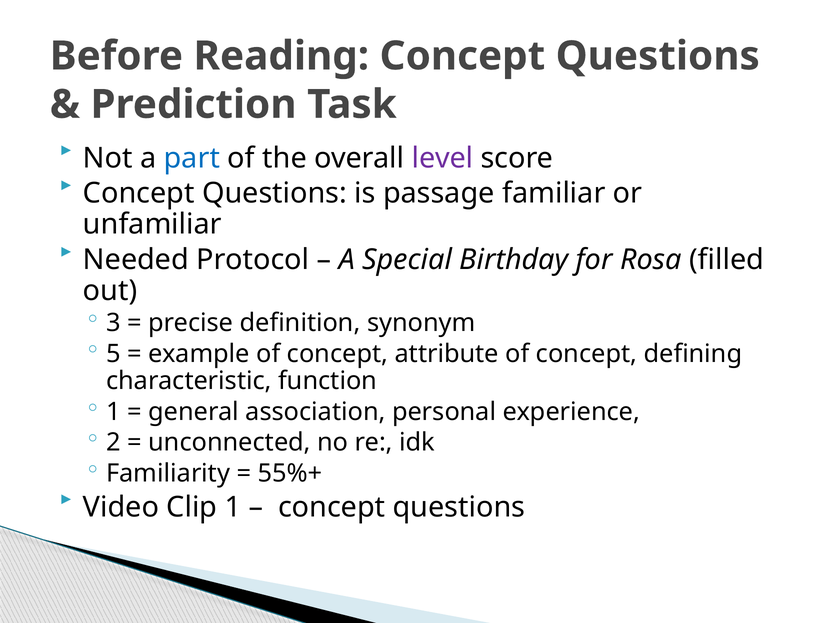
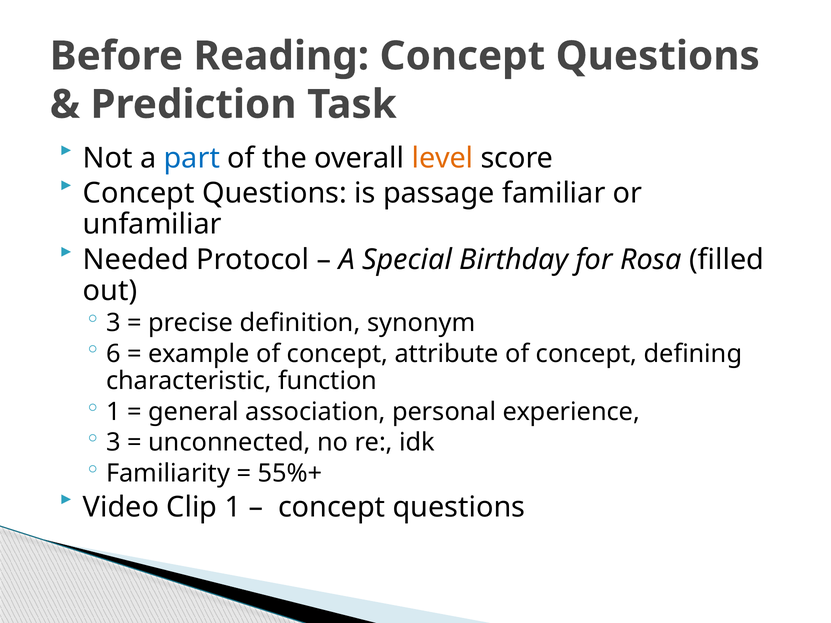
level colour: purple -> orange
5: 5 -> 6
2 at (113, 443): 2 -> 3
